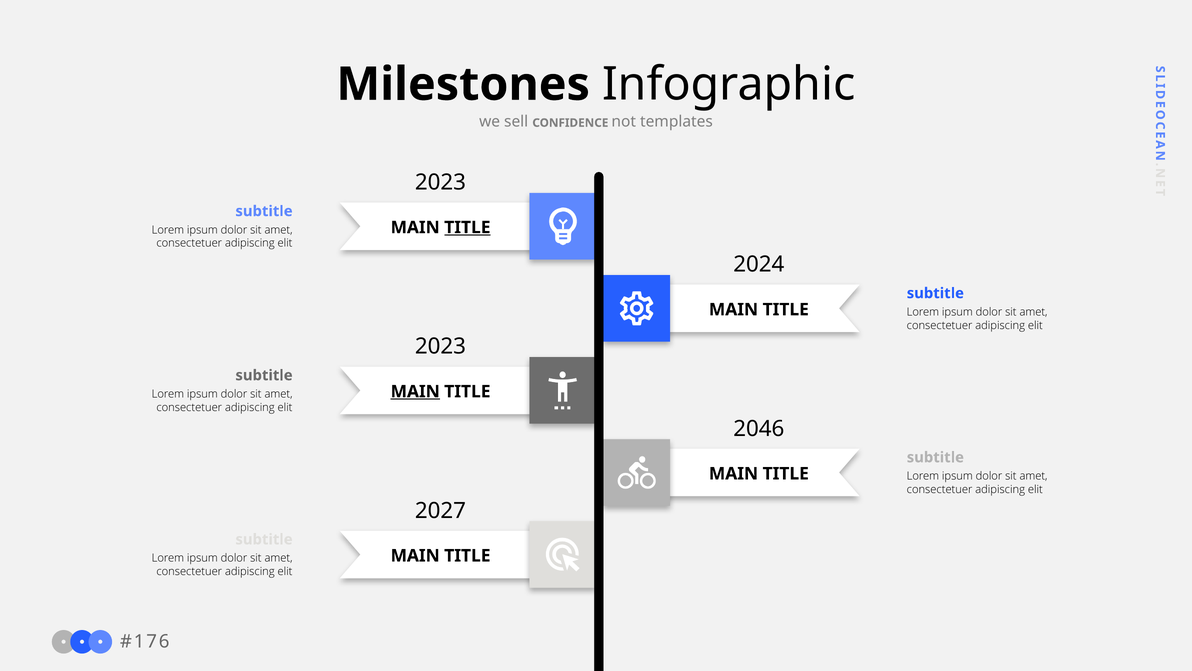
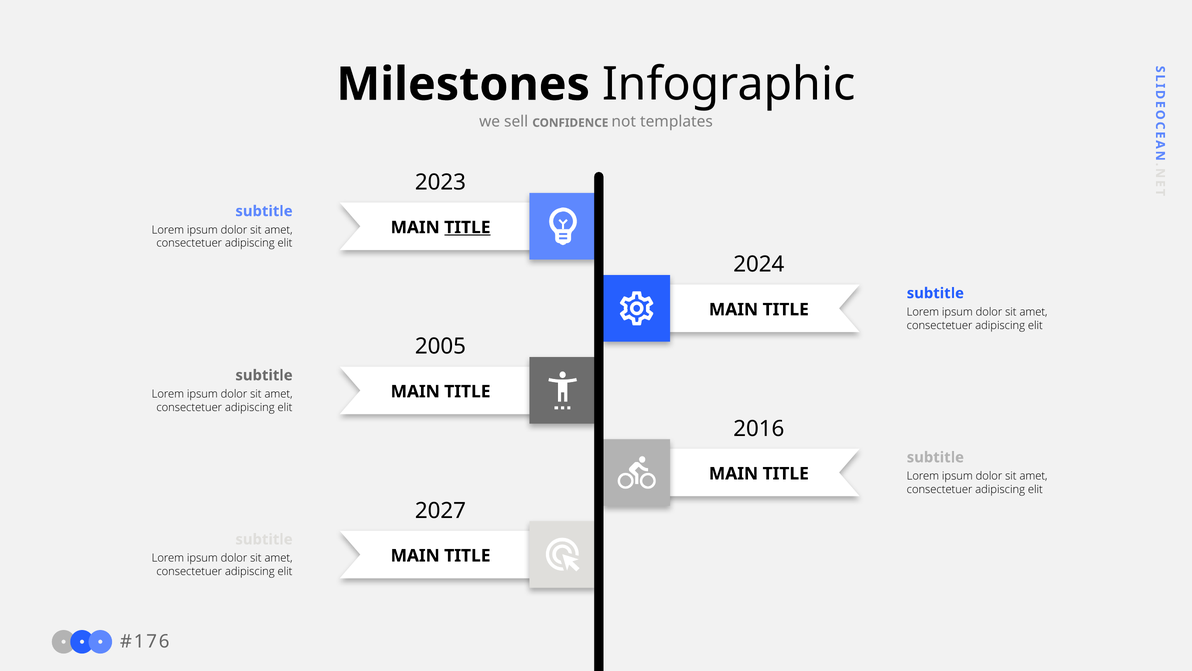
2023 at (440, 346): 2023 -> 2005
MAIN at (415, 391) underline: present -> none
2046: 2046 -> 2016
